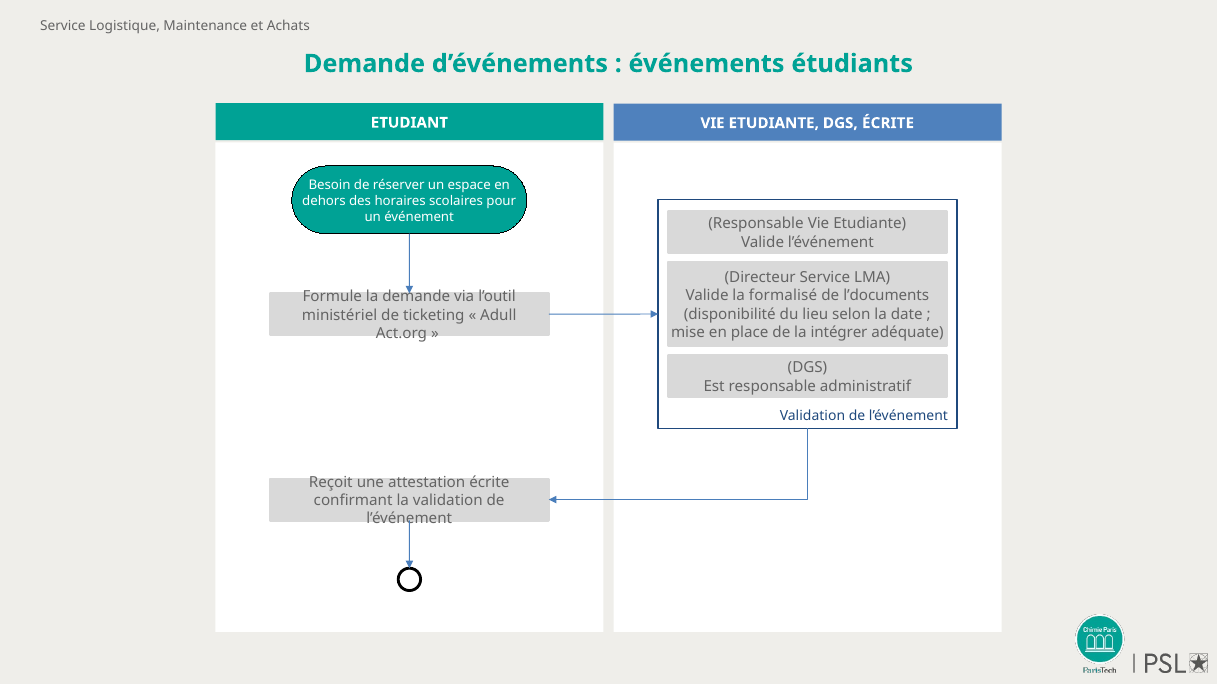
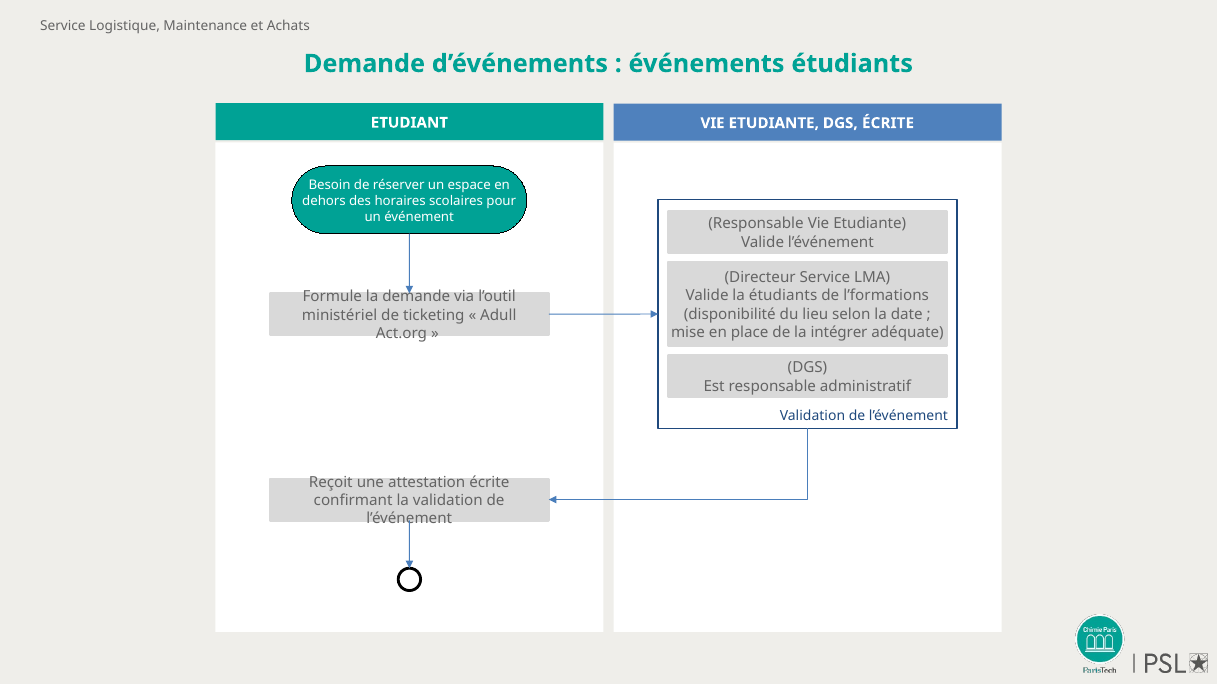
la formalisé: formalisé -> étudiants
l’documents: l’documents -> l’formations
